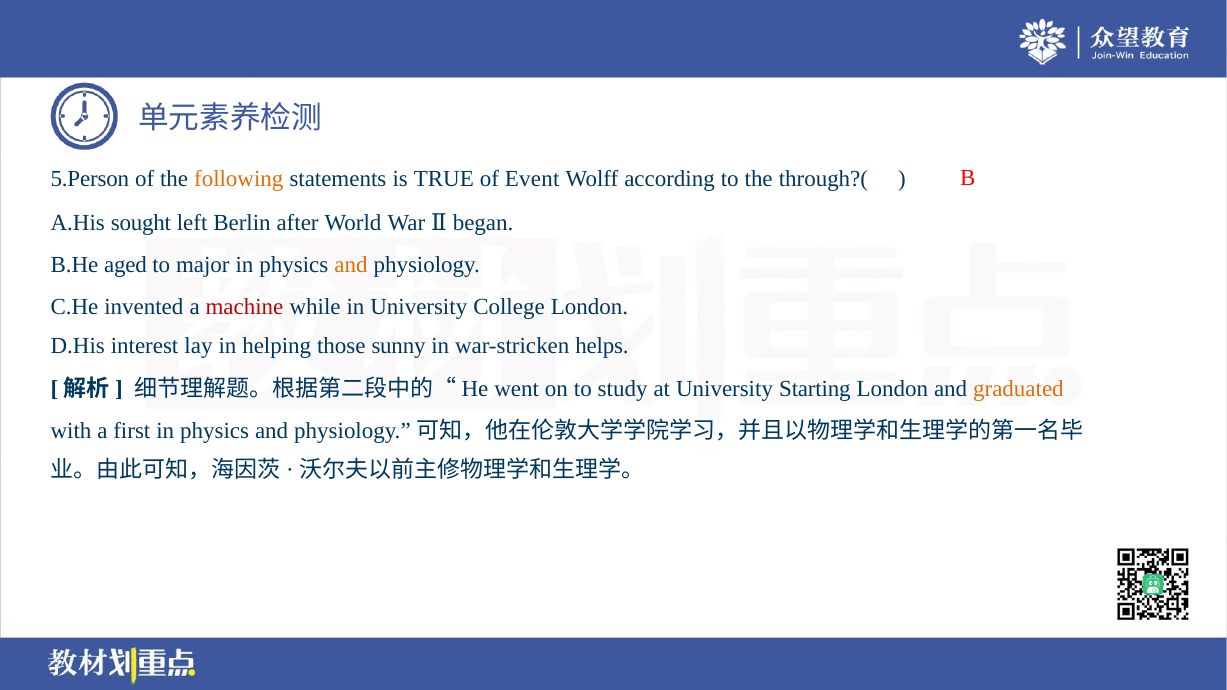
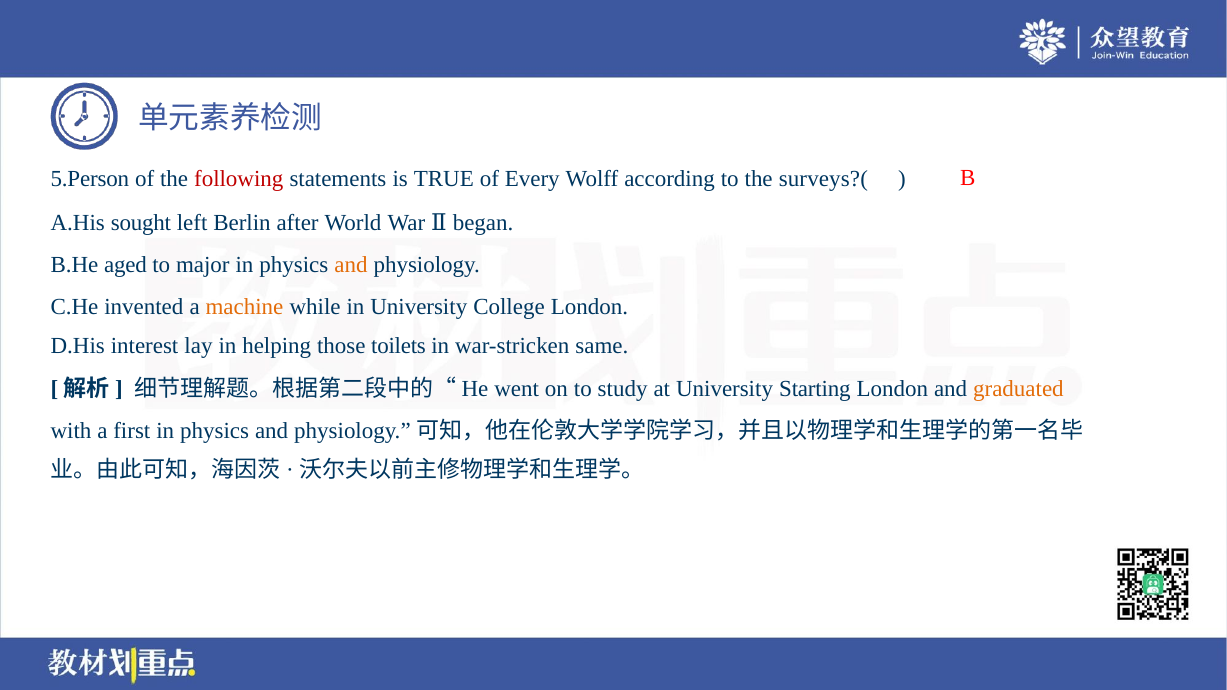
following colour: orange -> red
Event: Event -> Every
through?(: through?( -> surveys?(
machine colour: red -> orange
sunny: sunny -> toilets
helps: helps -> same
